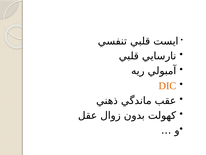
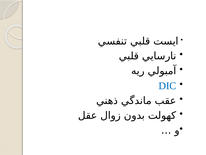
DIC colour: orange -> blue
